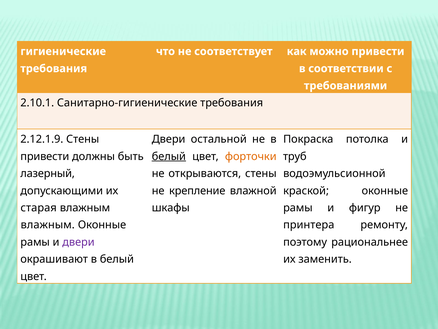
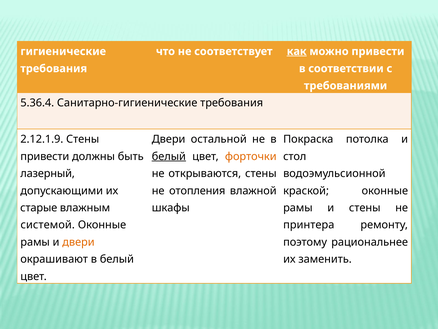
как underline: none -> present
2.10.1: 2.10.1 -> 5.36.4
труб: труб -> стол
крепление: крепление -> отопления
старая: старая -> старые
и фигур: фигур -> стены
влажным at (48, 225): влажным -> системой
двери at (78, 242) colour: purple -> orange
